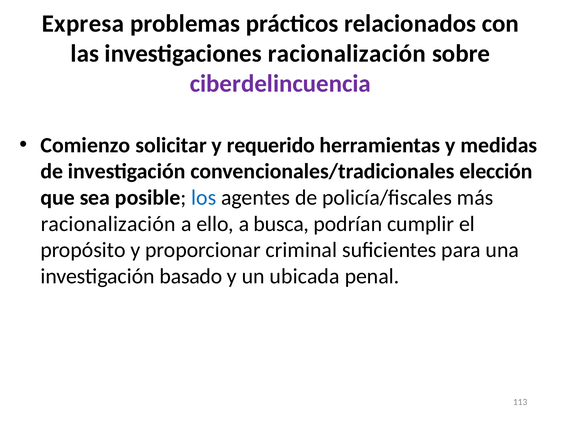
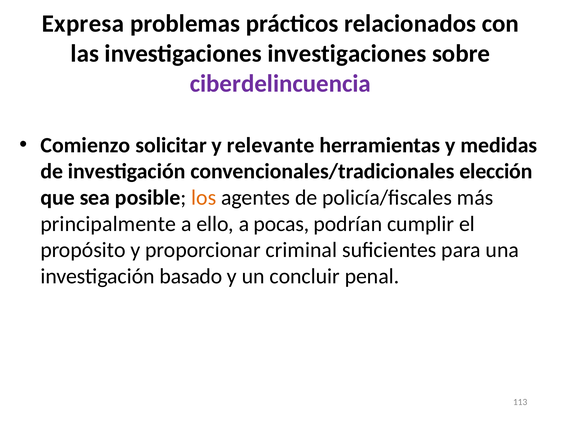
investigaciones racionalización: racionalización -> investigaciones
requerido: requerido -> relevante
los colour: blue -> orange
racionalización at (108, 224): racionalización -> principalmente
busca: busca -> pocas
ubicada: ubicada -> concluir
